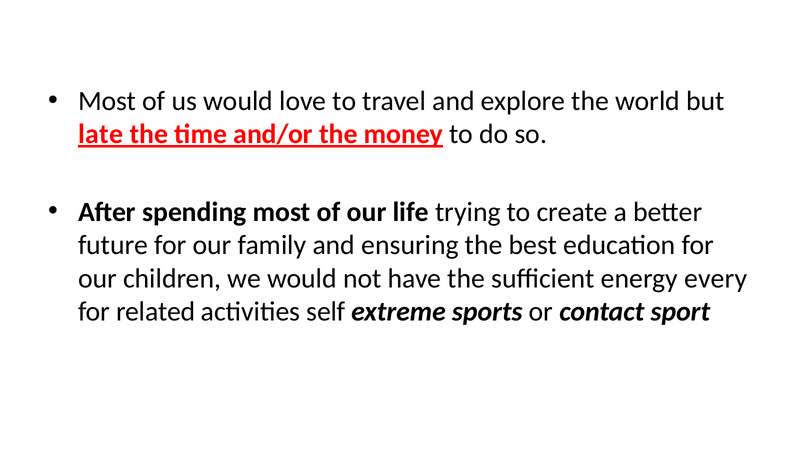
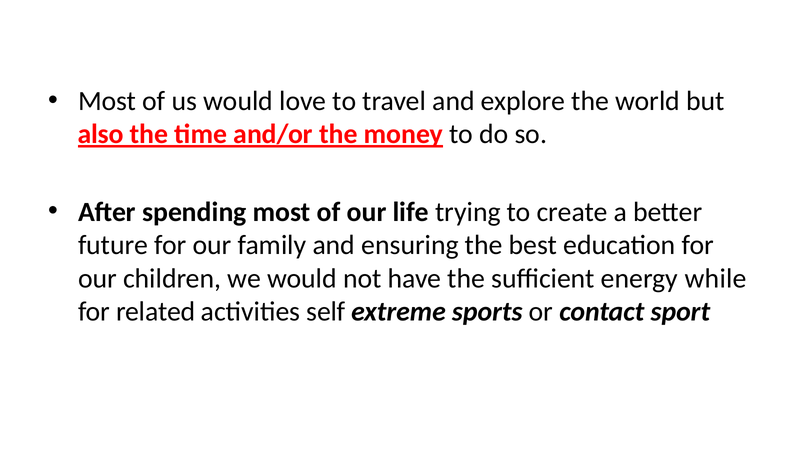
late: late -> also
every: every -> while
